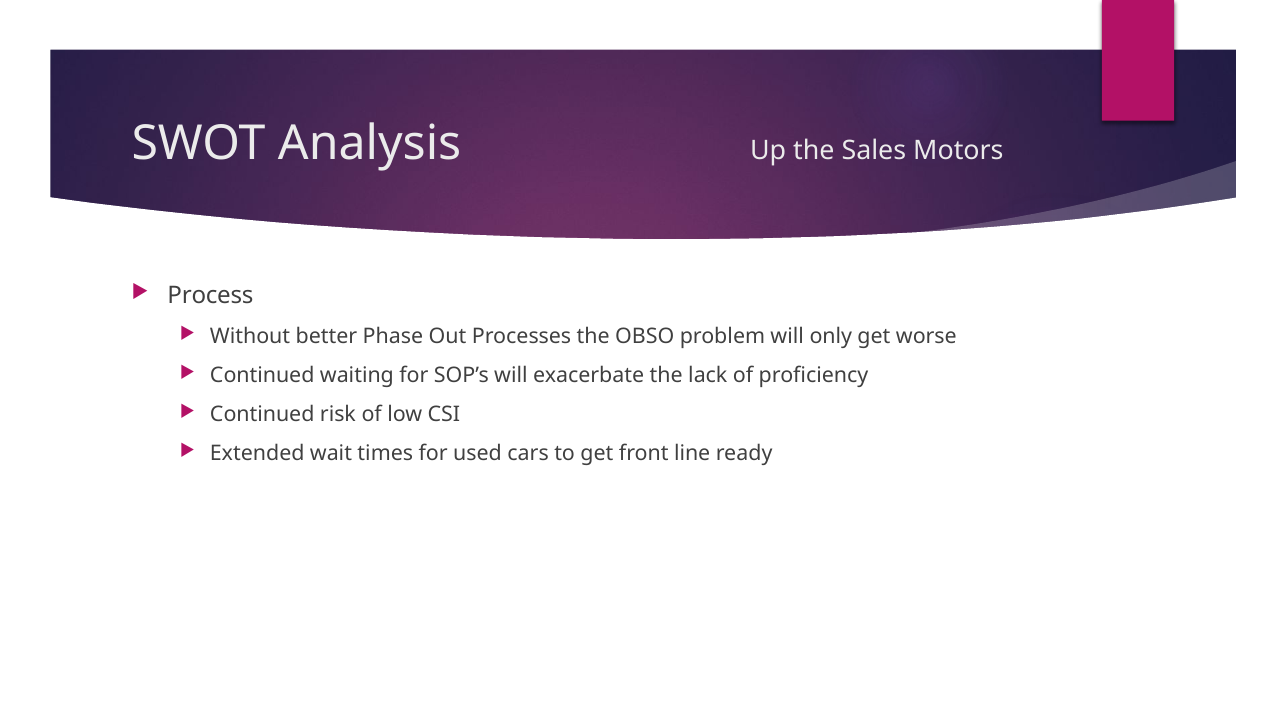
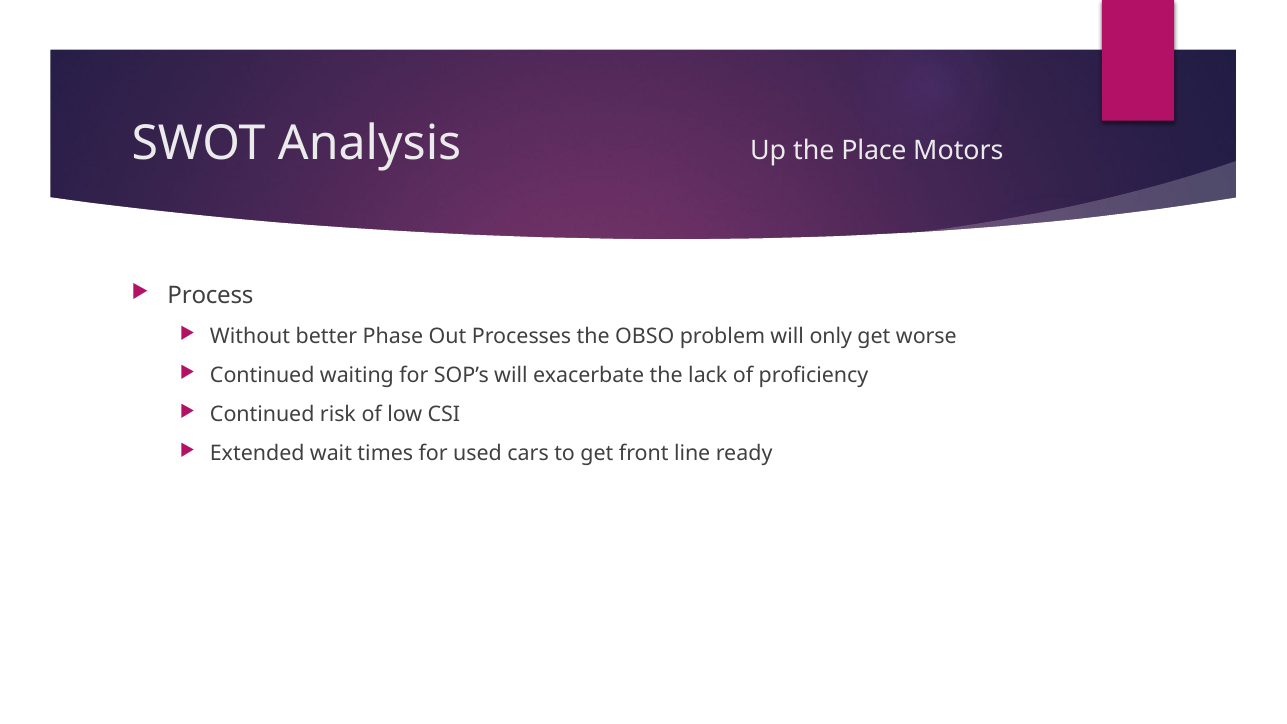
Sales: Sales -> Place
